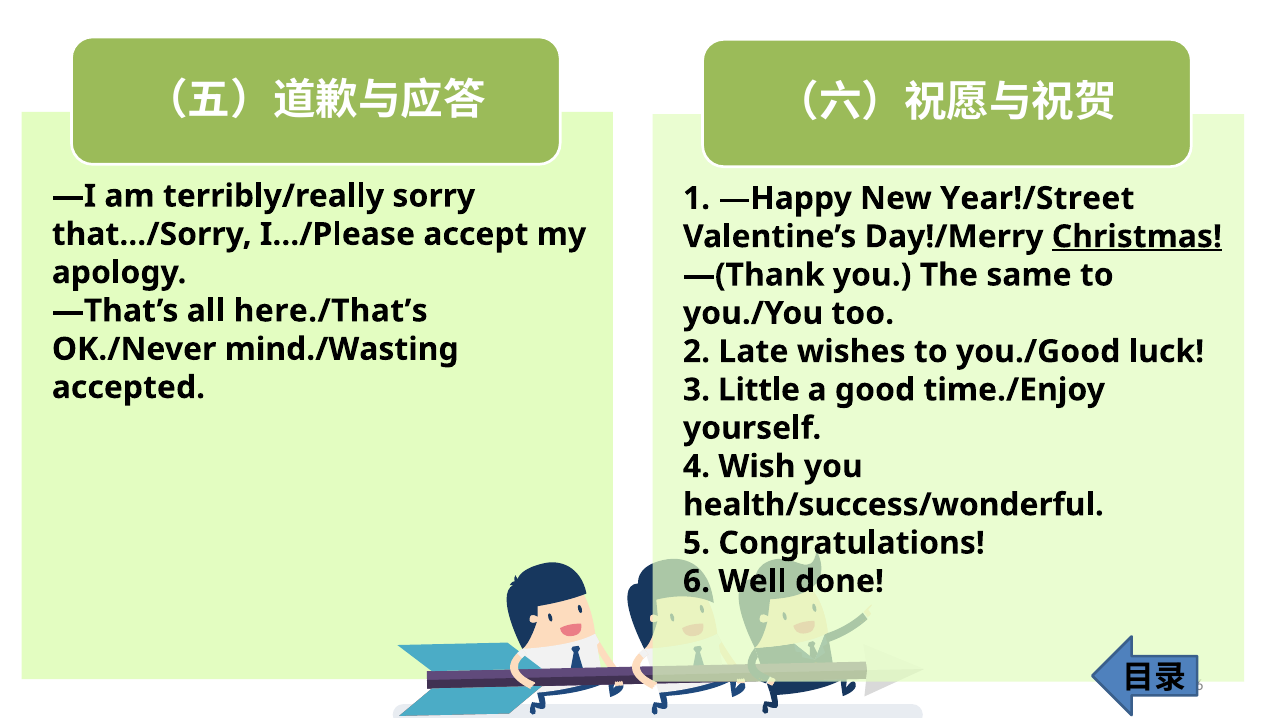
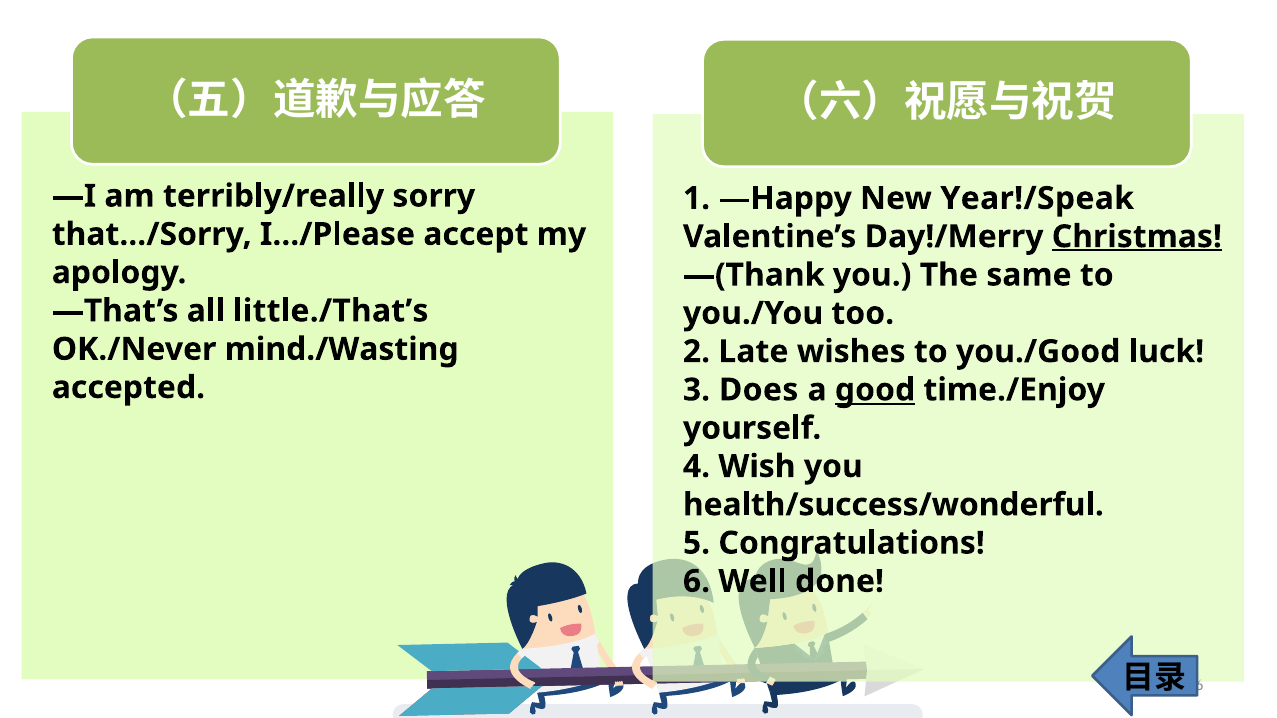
Year!/Street: Year!/Street -> Year!/Speak
here./That’s: here./That’s -> little./That’s
Little: Little -> Does
good underline: none -> present
